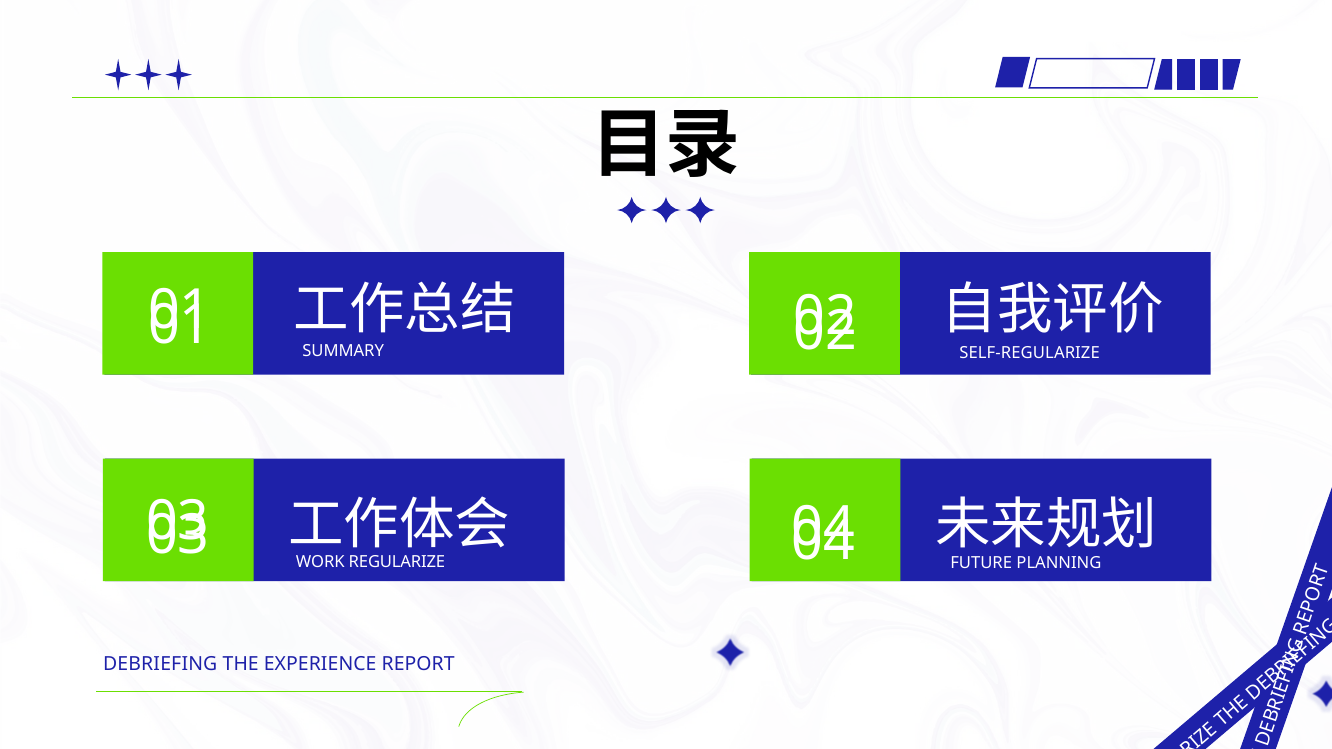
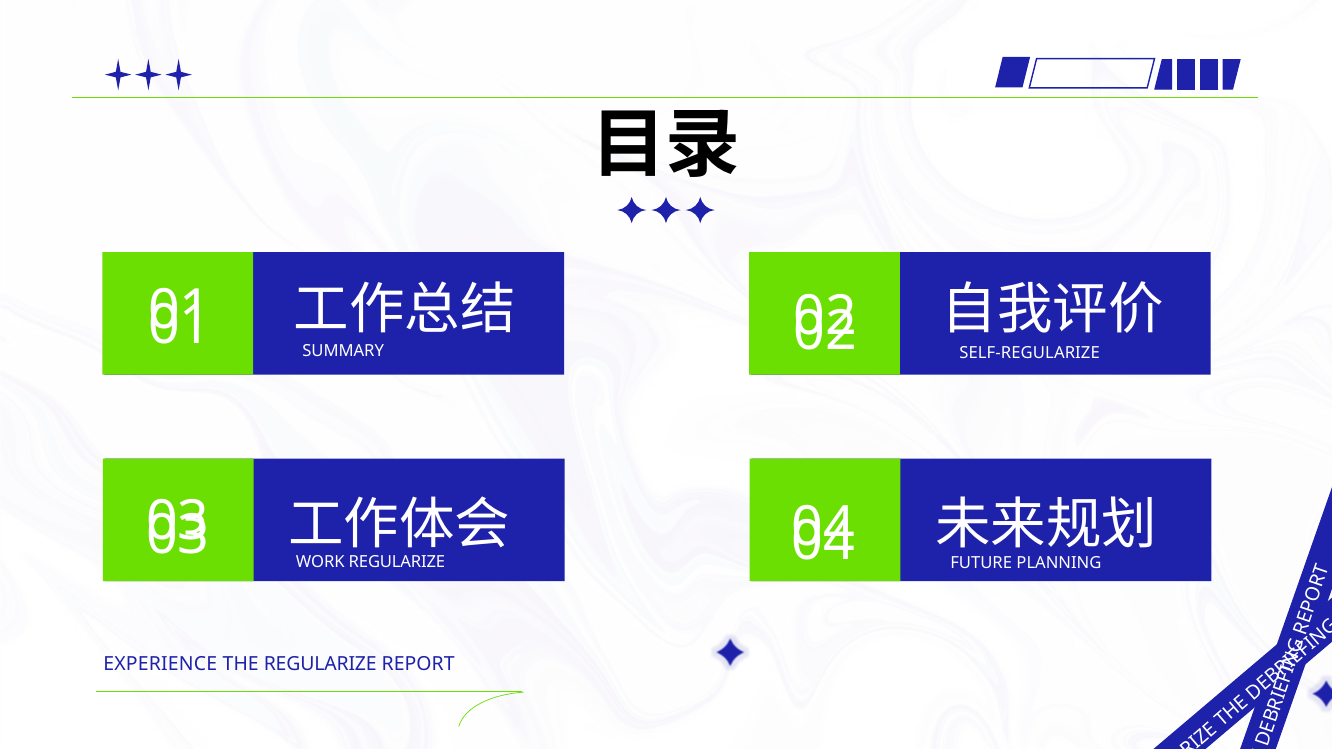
DEBRIEFING: DEBRIEFING -> EXPERIENCE
THE EXPERIENCE: EXPERIENCE -> REGULARIZE
